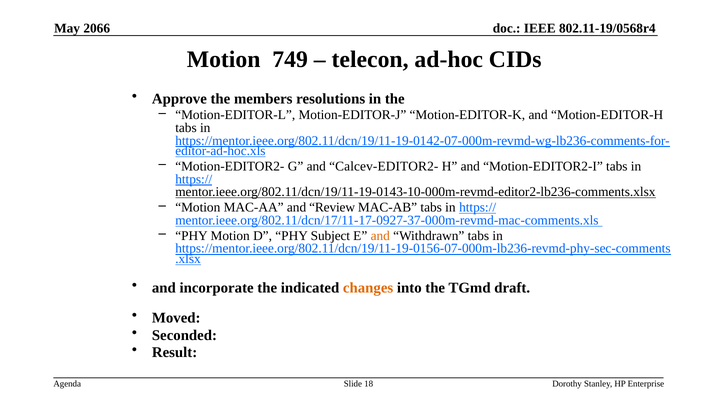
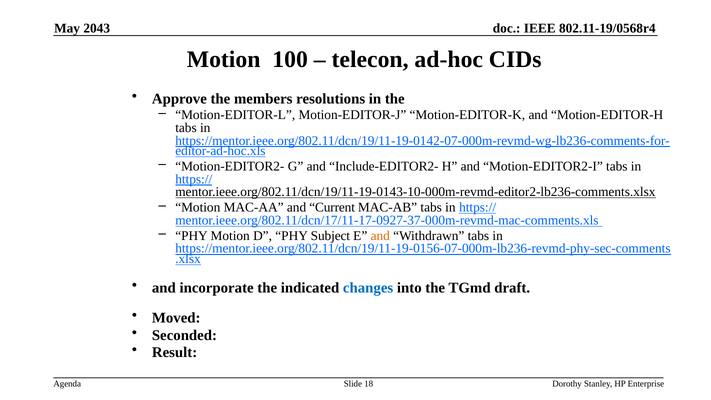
2066: 2066 -> 2043
749: 749 -> 100
Calcev-EDITOR2-: Calcev-EDITOR2- -> Include-EDITOR2-
Review: Review -> Current
changes colour: orange -> blue
